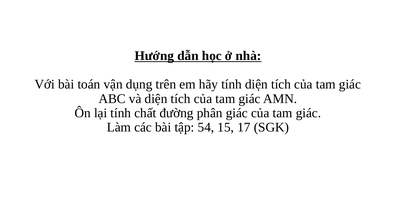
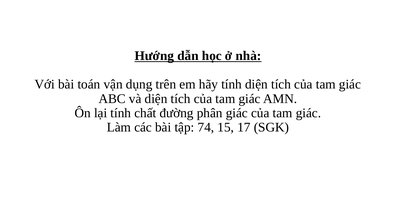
54: 54 -> 74
